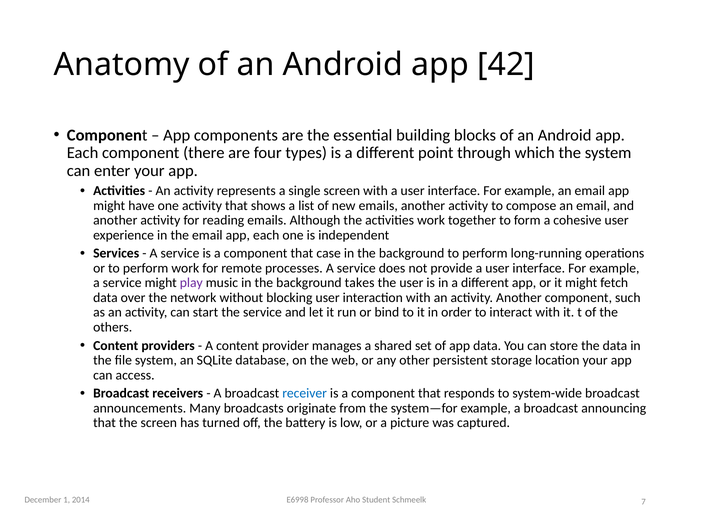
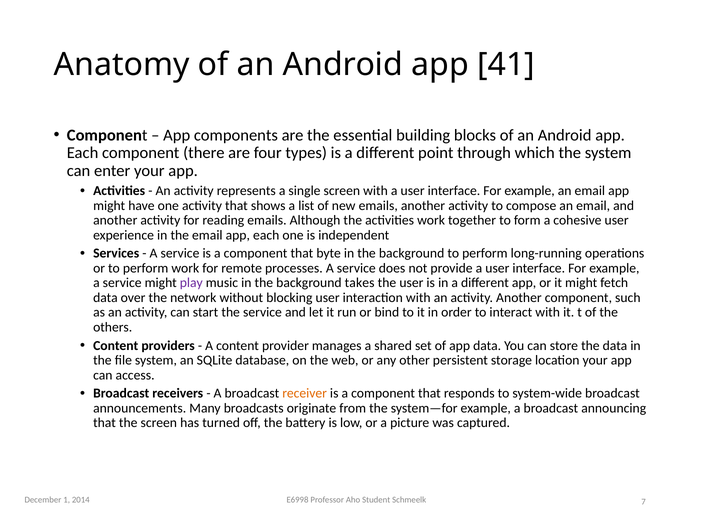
42: 42 -> 41
case: case -> byte
receiver colour: blue -> orange
